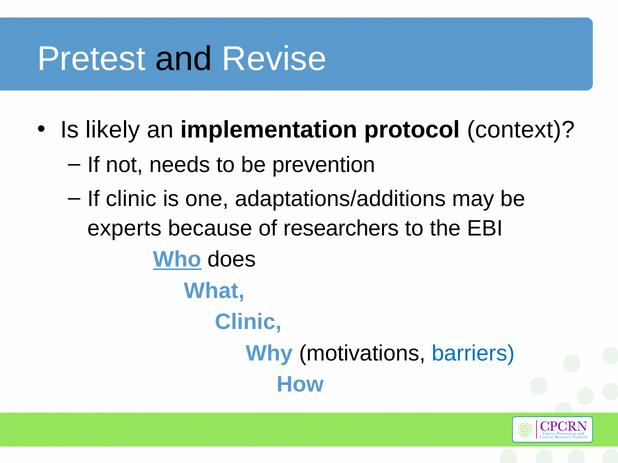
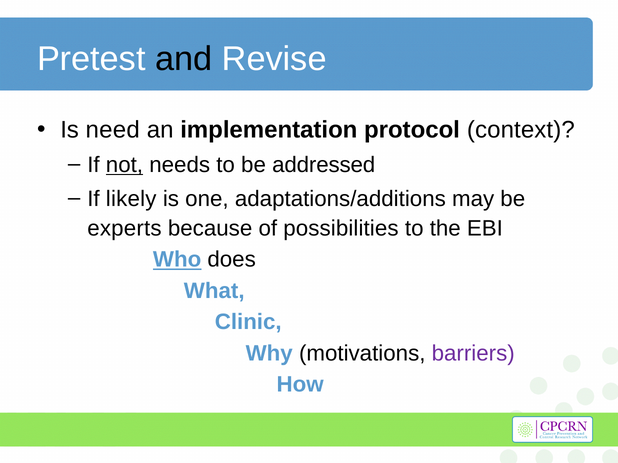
likely: likely -> need
not underline: none -> present
prevention: prevention -> addressed
If clinic: clinic -> likely
researchers: researchers -> possibilities
barriers colour: blue -> purple
